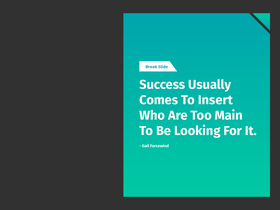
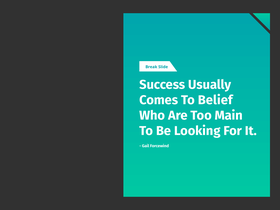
Insert: Insert -> Belief
